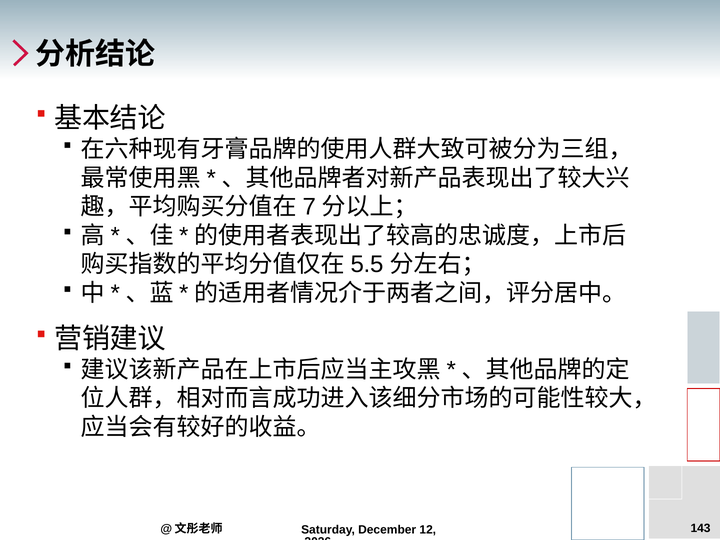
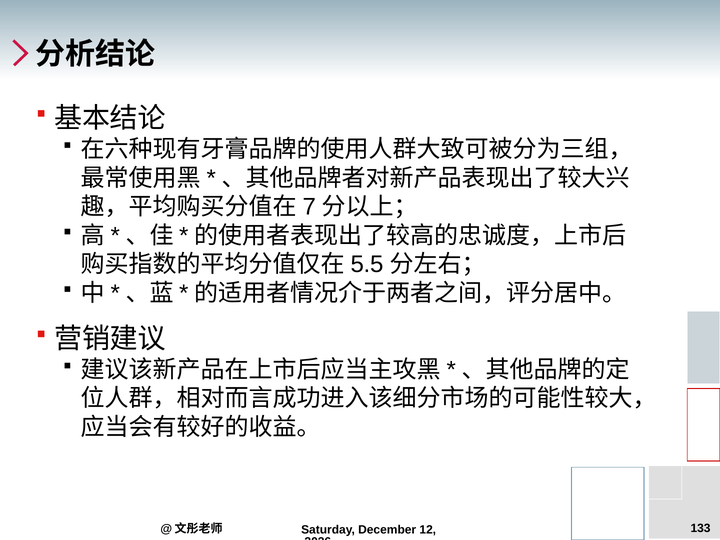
143: 143 -> 133
